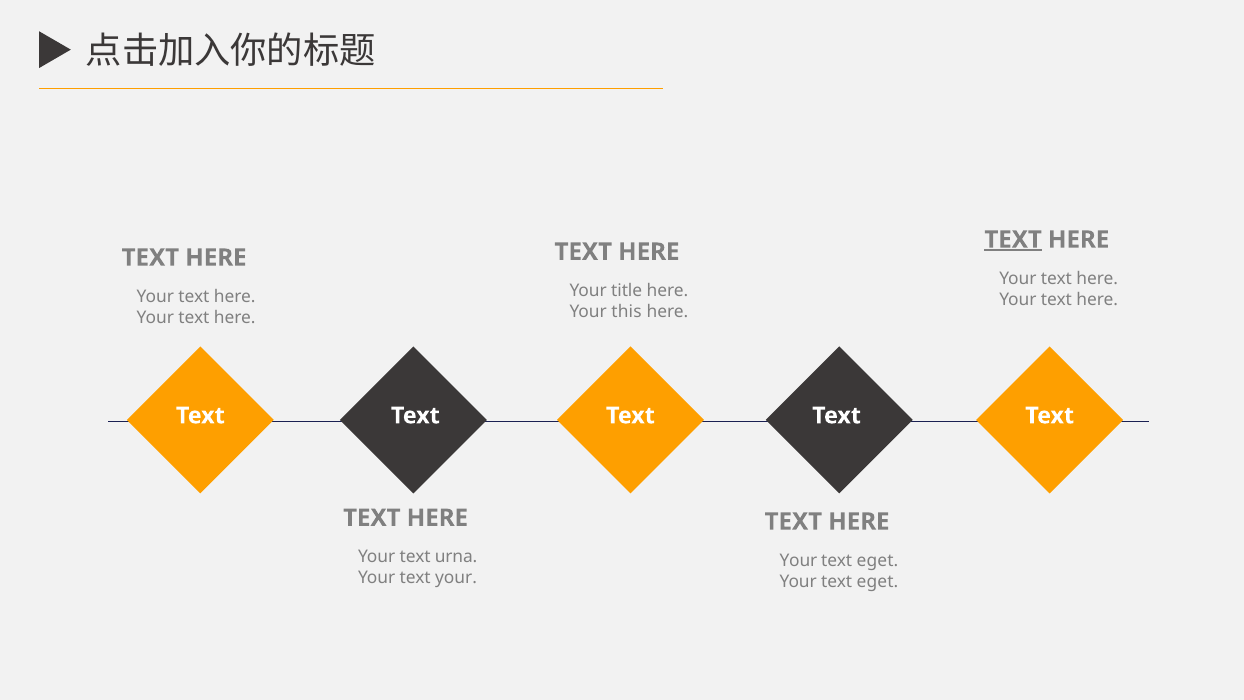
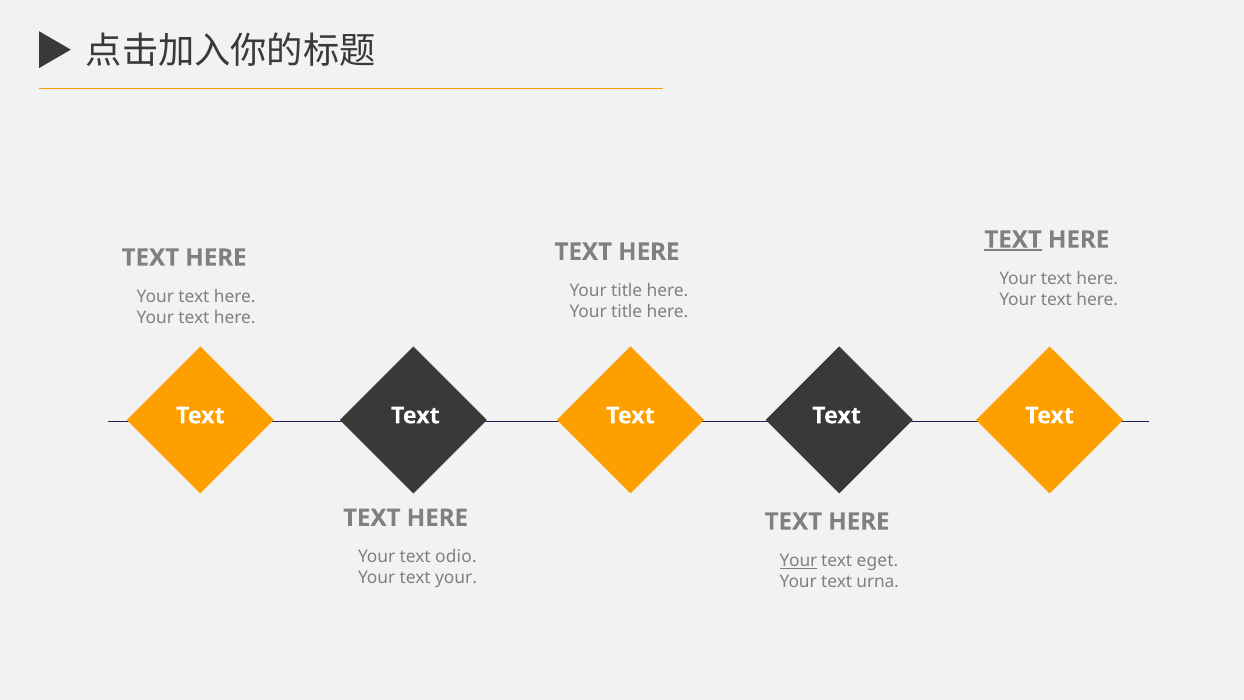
this at (627, 312): this -> title
urna: urna -> odio
Your at (798, 561) underline: none -> present
eget at (878, 582): eget -> urna
